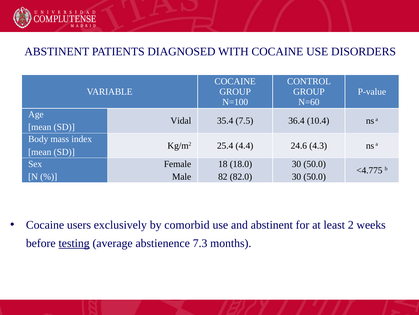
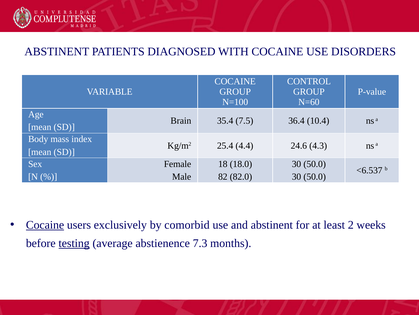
Vidal: Vidal -> Brain
<4.775: <4.775 -> <6.537
Cocaine at (45, 224) underline: none -> present
